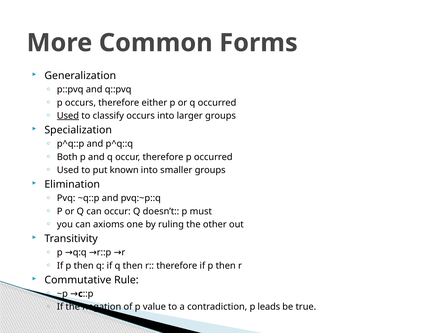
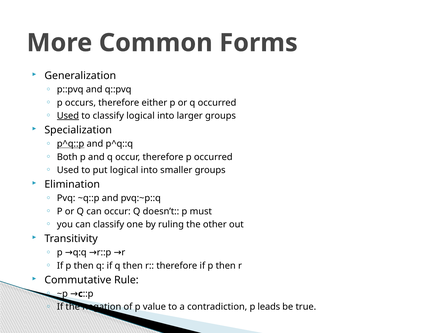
classify occurs: occurs -> logical
p^q::p underline: none -> present
put known: known -> logical
can axioms: axioms -> classify
